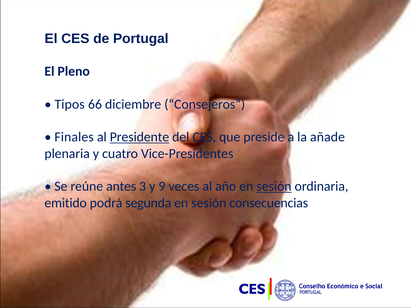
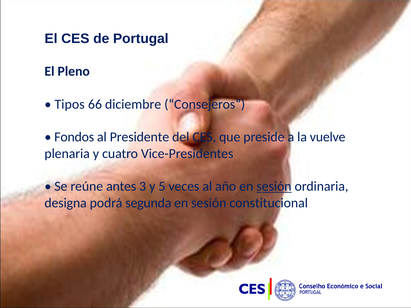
Finales: Finales -> Fondos
Presidente underline: present -> none
añade: añade -> vuelve
9: 9 -> 5
emitido: emitido -> designa
consecuencias: consecuencias -> constitucional
